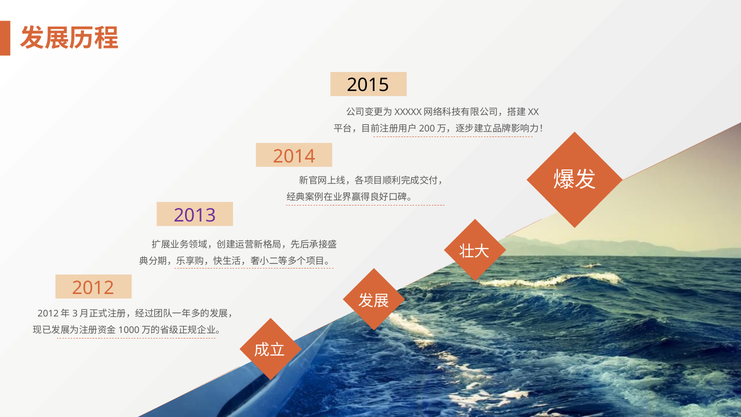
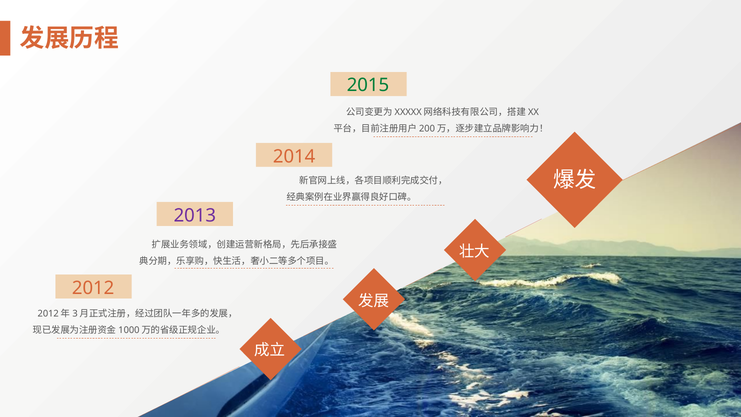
2015 colour: black -> green
